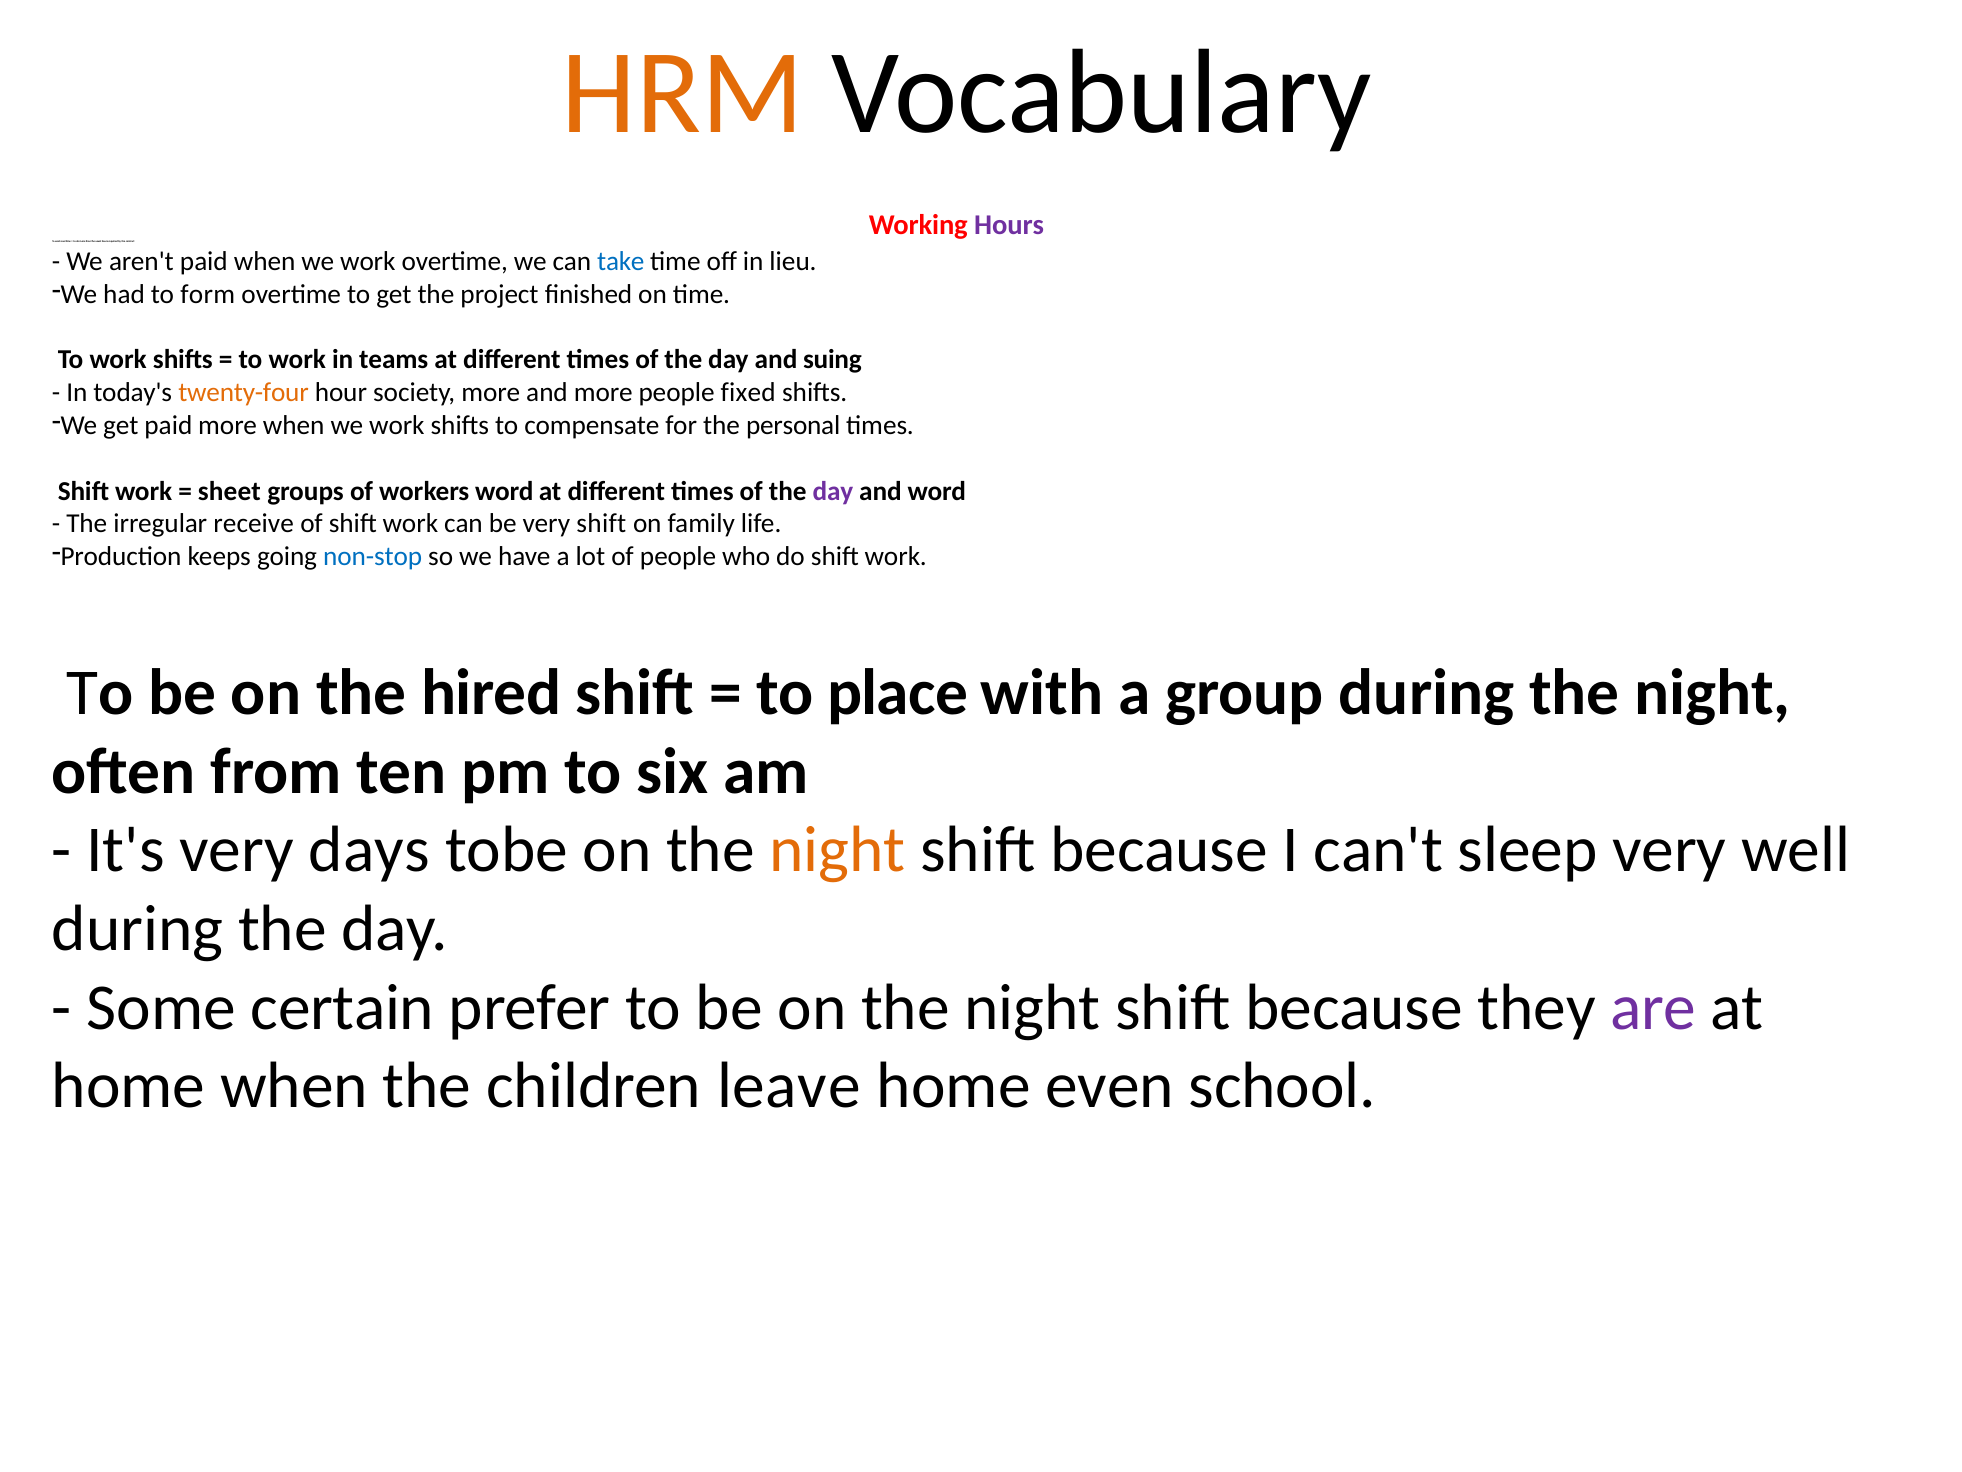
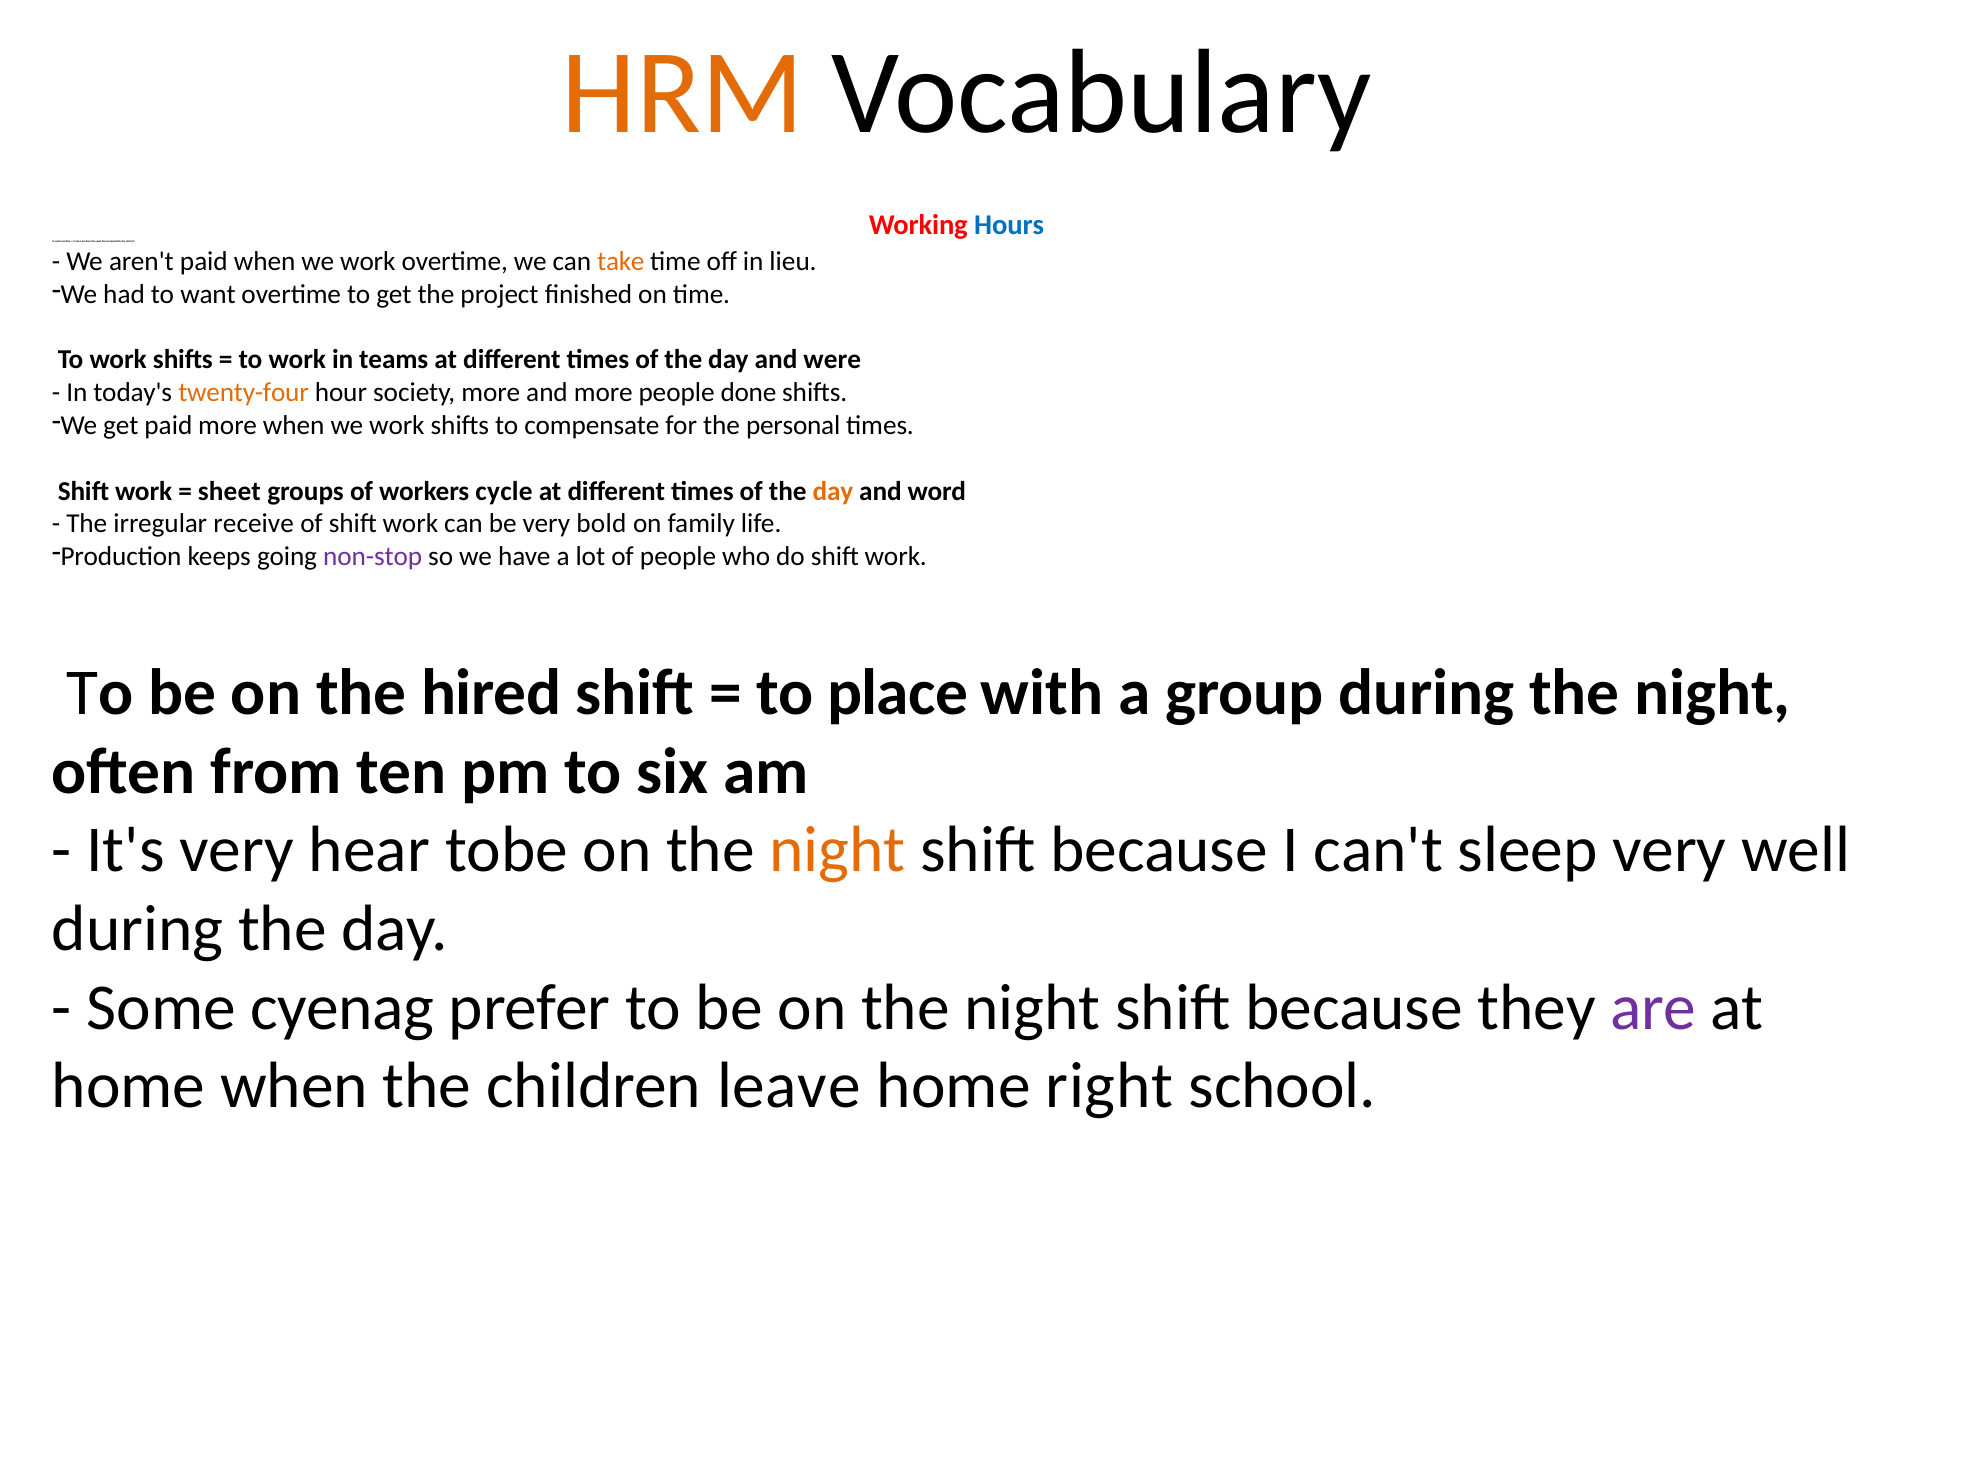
Hours at (1009, 225) colour: purple -> blue
take colour: blue -> orange
form: form -> want
suing: suing -> were
fixed: fixed -> done
workers word: word -> cycle
day at (833, 491) colour: purple -> orange
very shift: shift -> bold
non-stop colour: blue -> purple
days: days -> hear
certain: certain -> cyenag
even: even -> right
